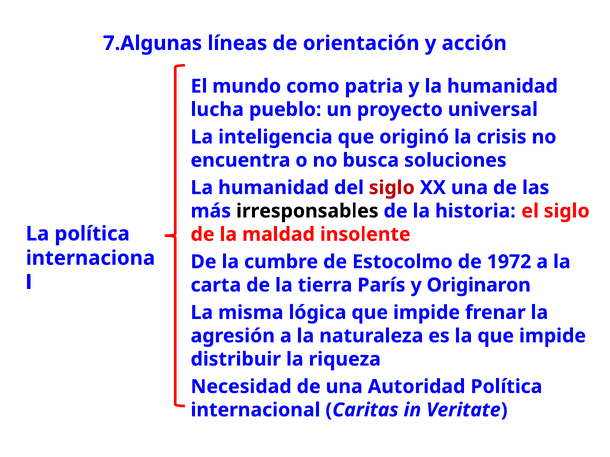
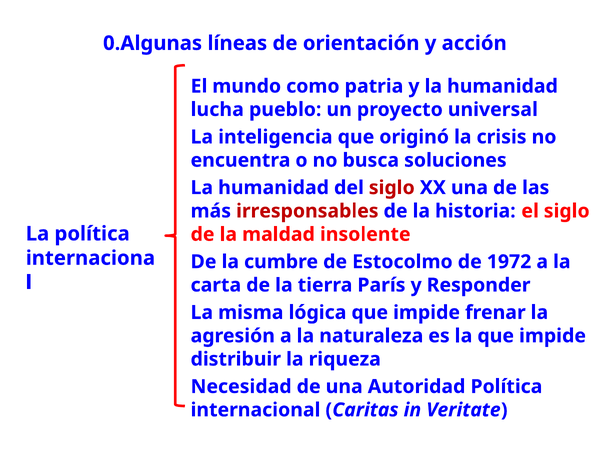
7.Algunas: 7.Algunas -> 0.Algunas
irresponsables colour: black -> red
Originaron: Originaron -> Responder
